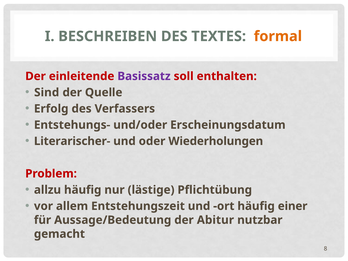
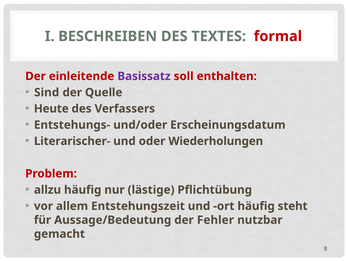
formal colour: orange -> red
Erfolg: Erfolg -> Heute
einer: einer -> steht
Abitur: Abitur -> Fehler
